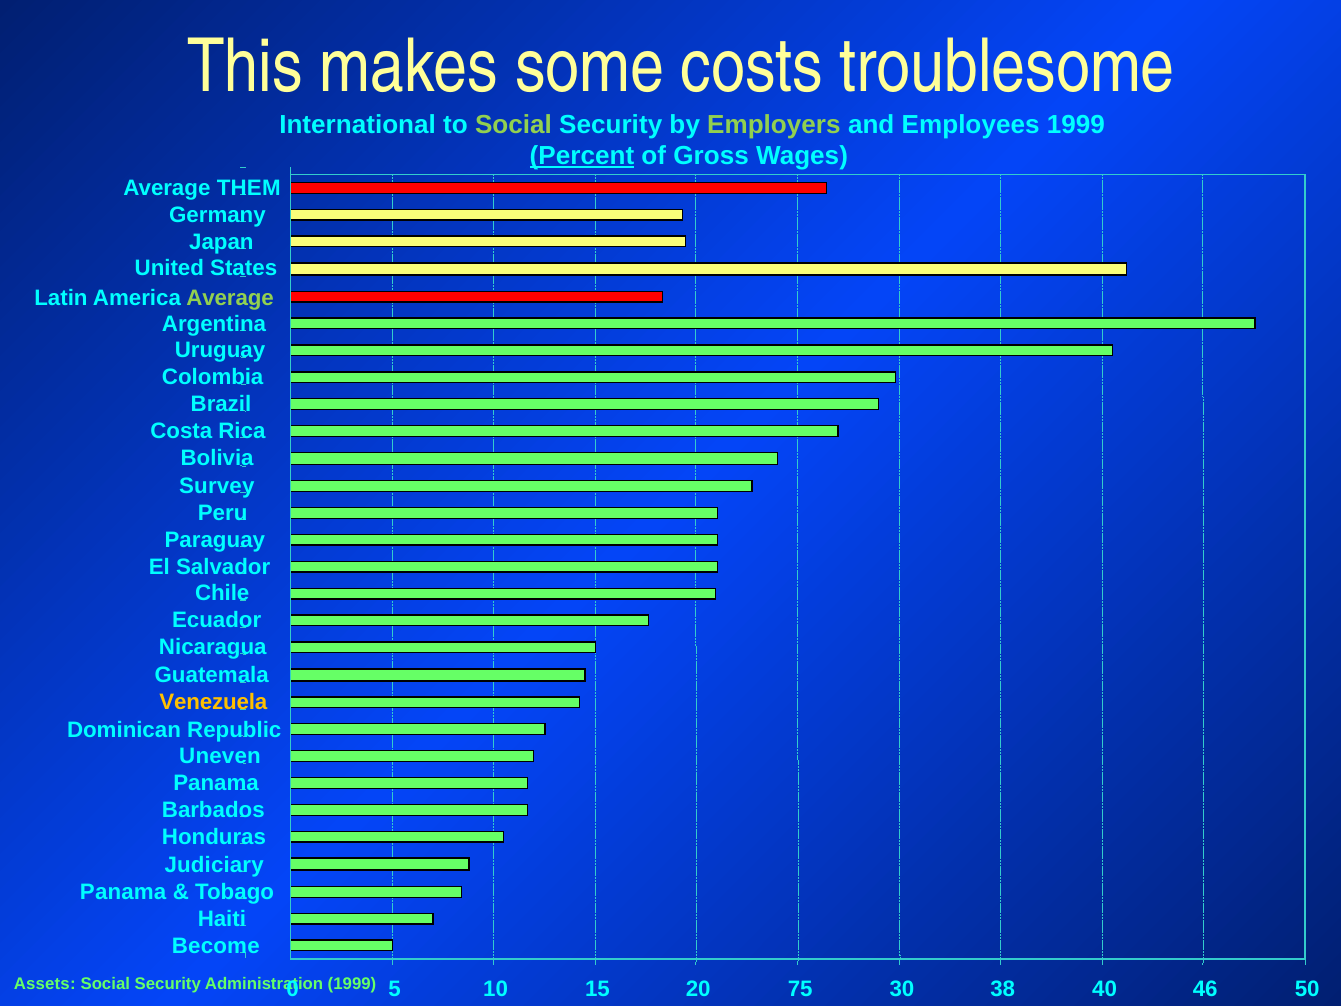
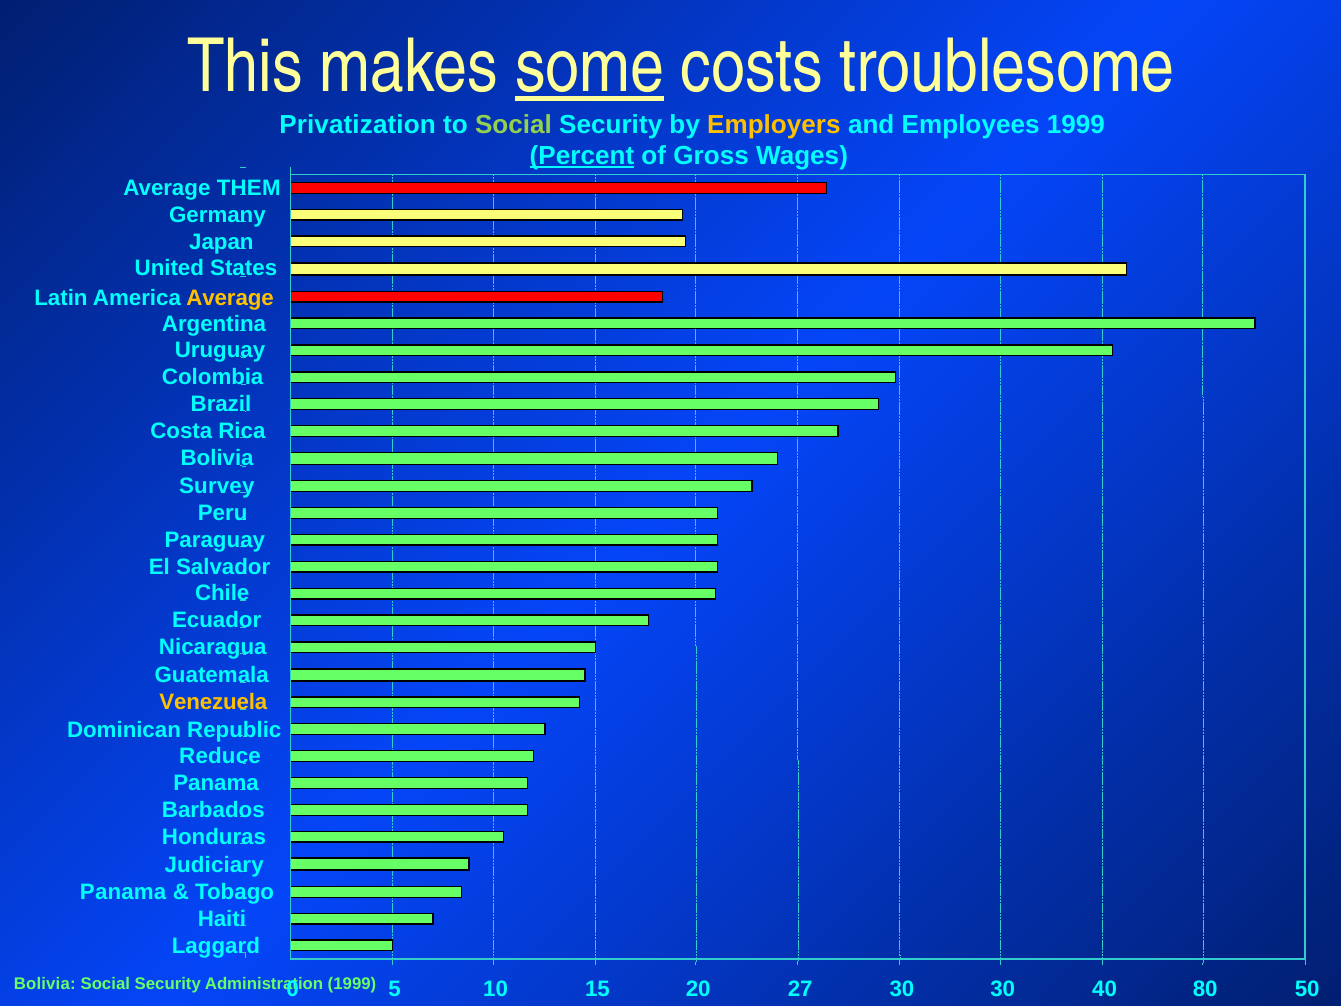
some underline: none -> present
International: International -> Privatization
Employers colour: light green -> yellow
Average at (230, 298) colour: light green -> yellow
Uneven: Uneven -> Reduce
Become: Become -> Laggard
Assets at (45, 983): Assets -> Bolivia
75: 75 -> 27
30 38: 38 -> 30
46: 46 -> 80
